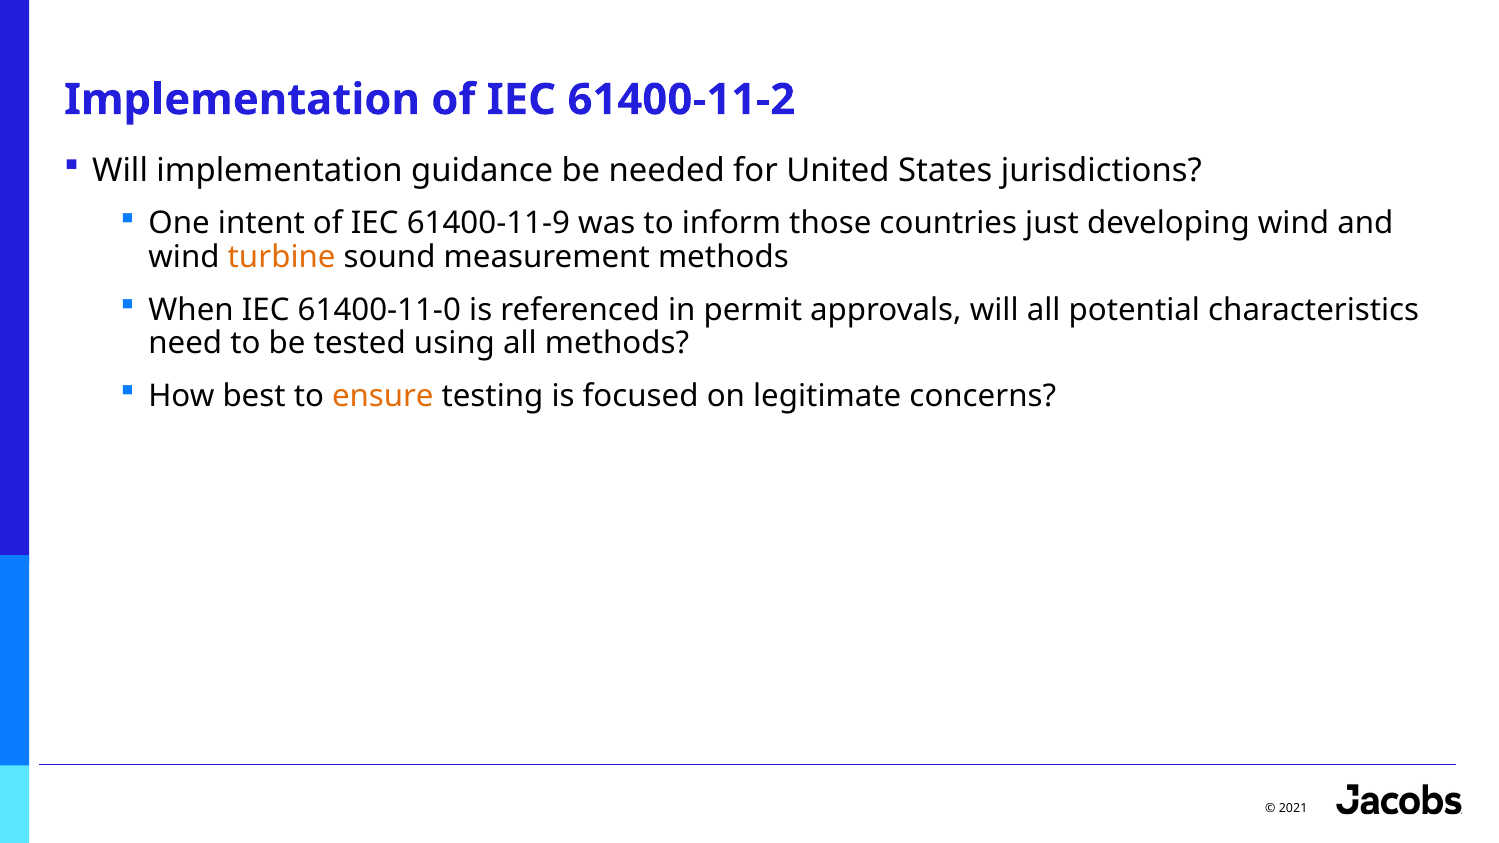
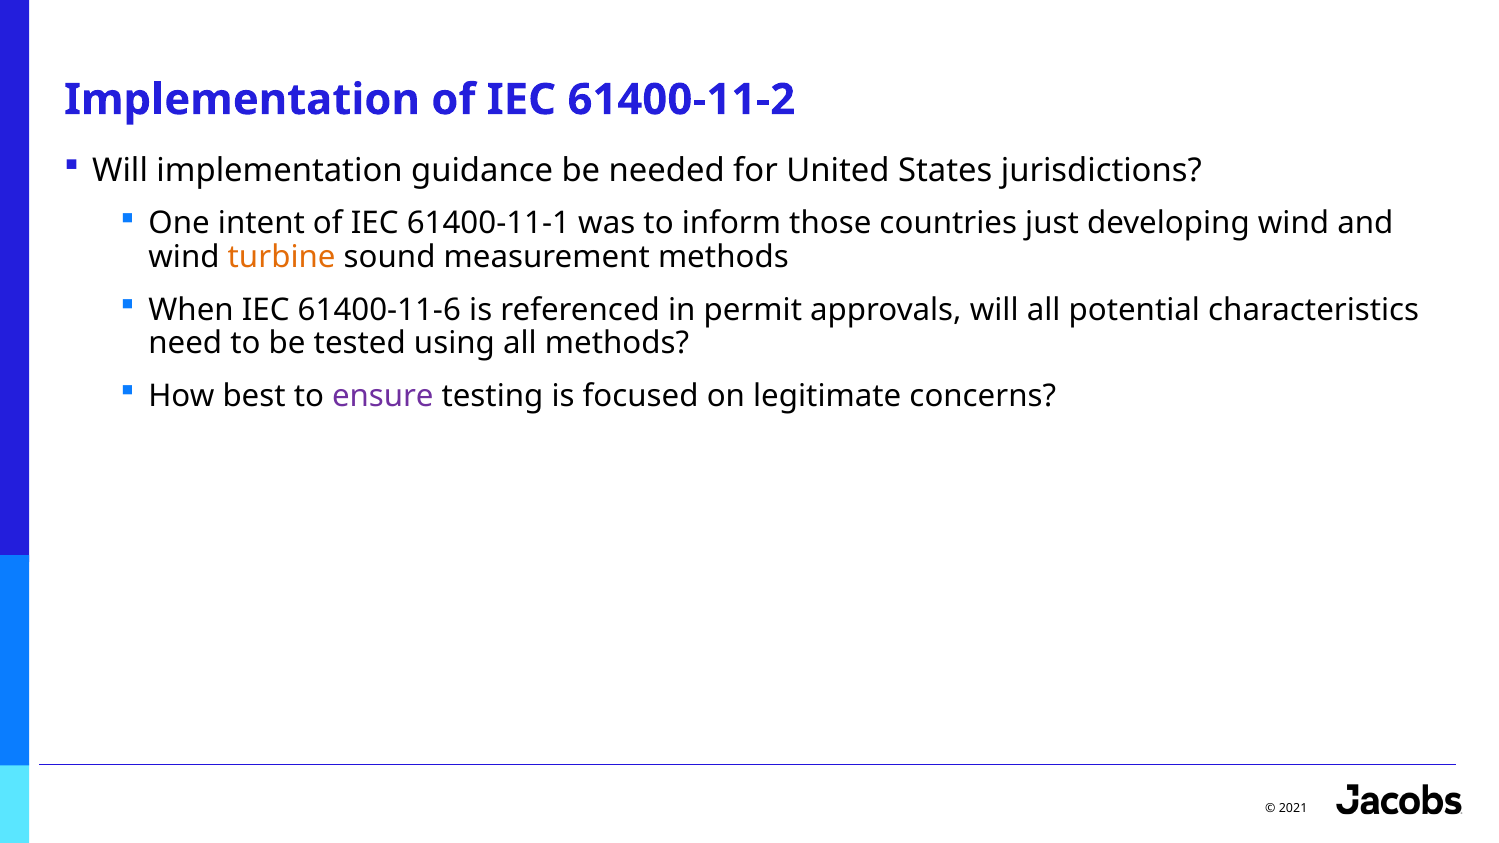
61400-11-9: 61400-11-9 -> 61400-11-1
61400-11-0: 61400-11-0 -> 61400-11-6
ensure colour: orange -> purple
